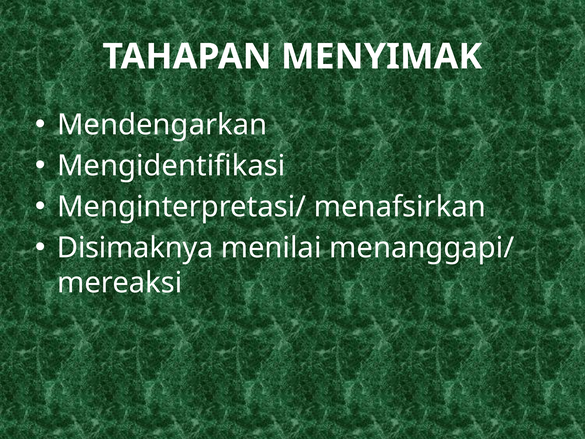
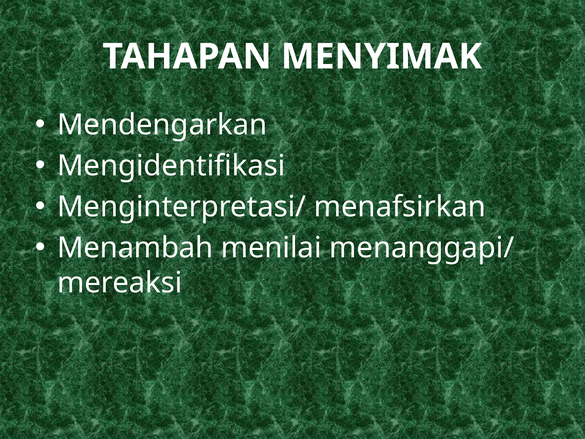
Disimaknya: Disimaknya -> Menambah
